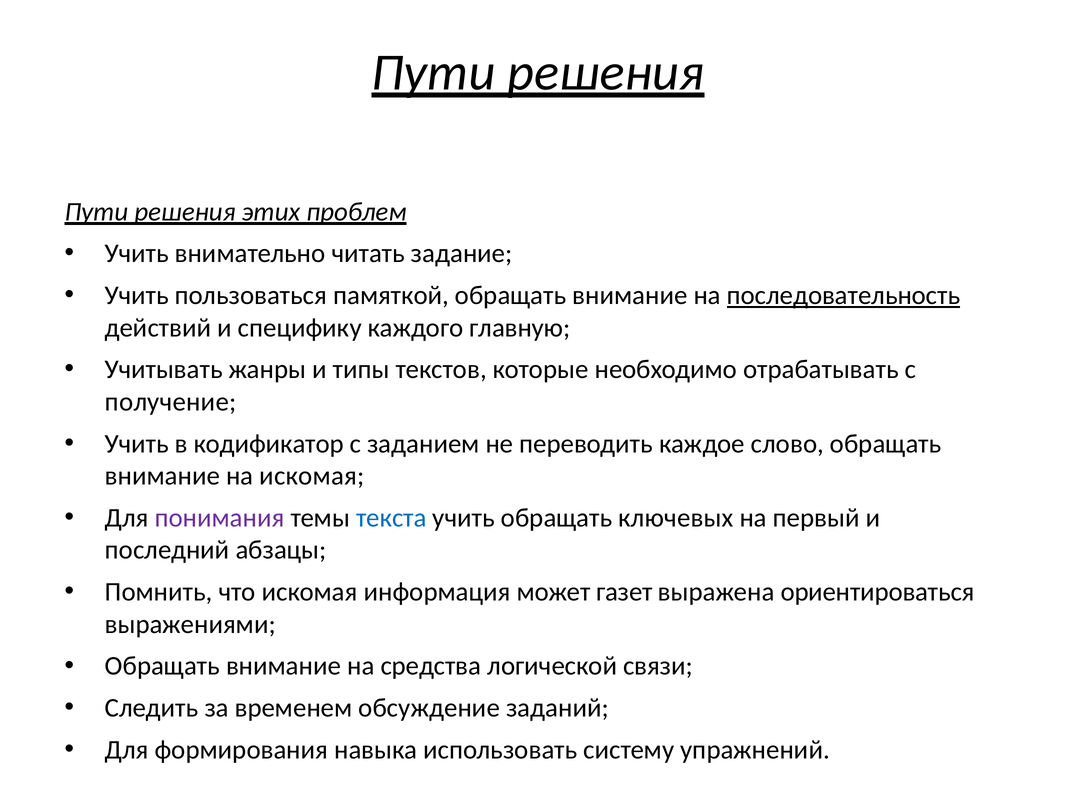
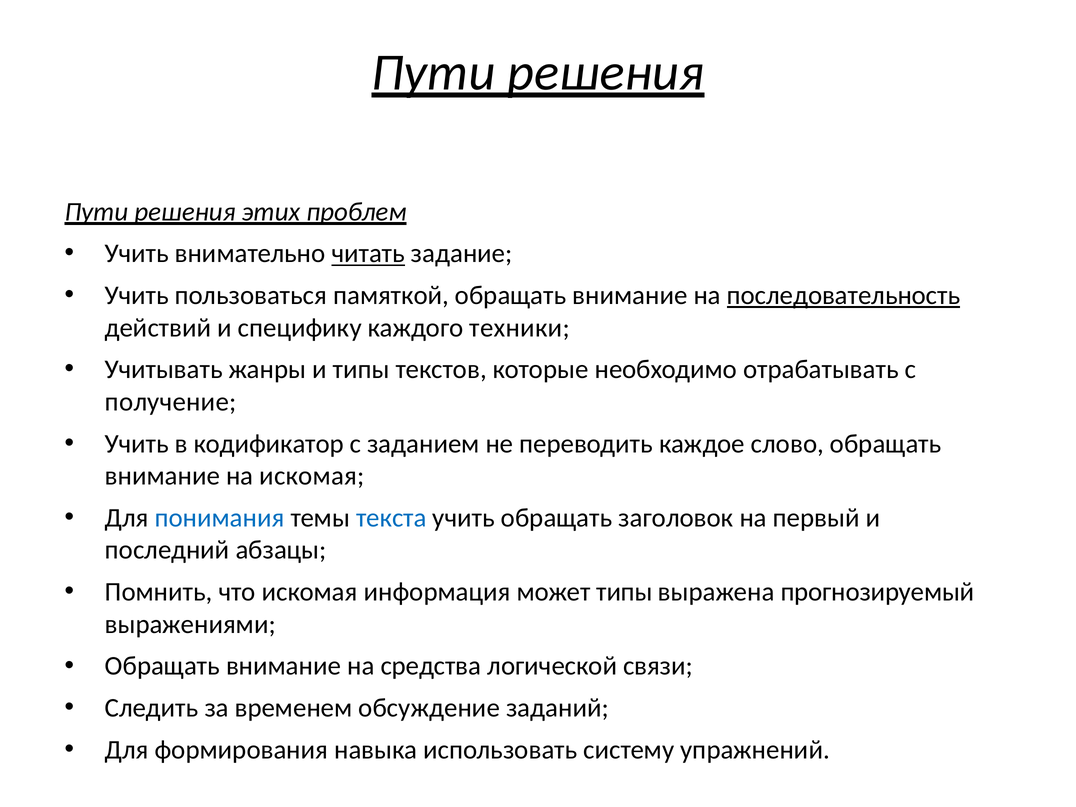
читать underline: none -> present
главную: главную -> техники
понимания colour: purple -> blue
ключевых: ключевых -> заголовок
может газет: газет -> типы
ориентироваться: ориентироваться -> прогнозируемый
